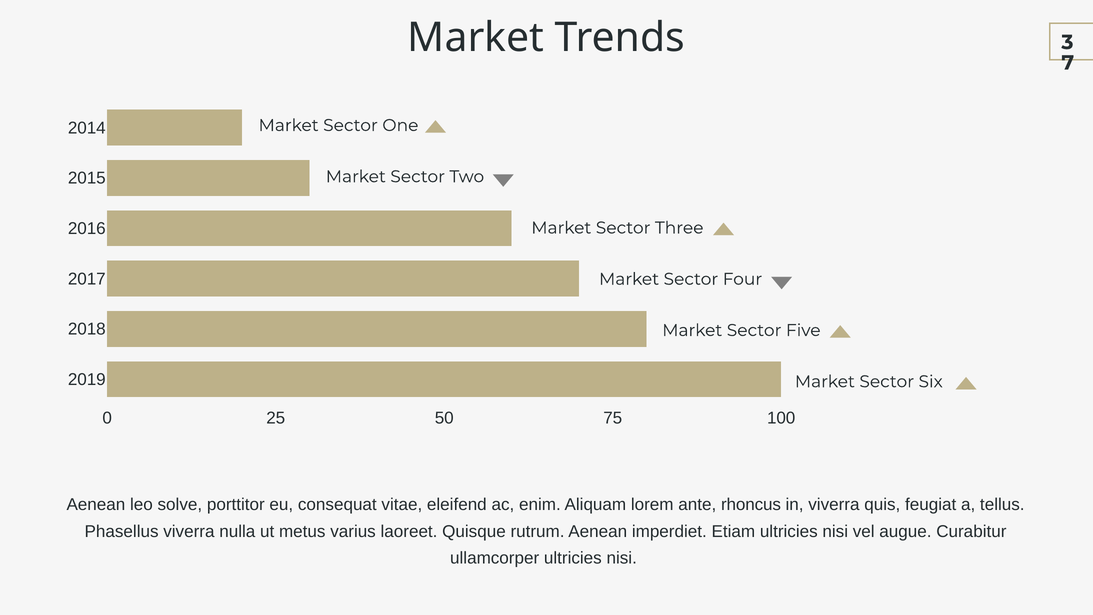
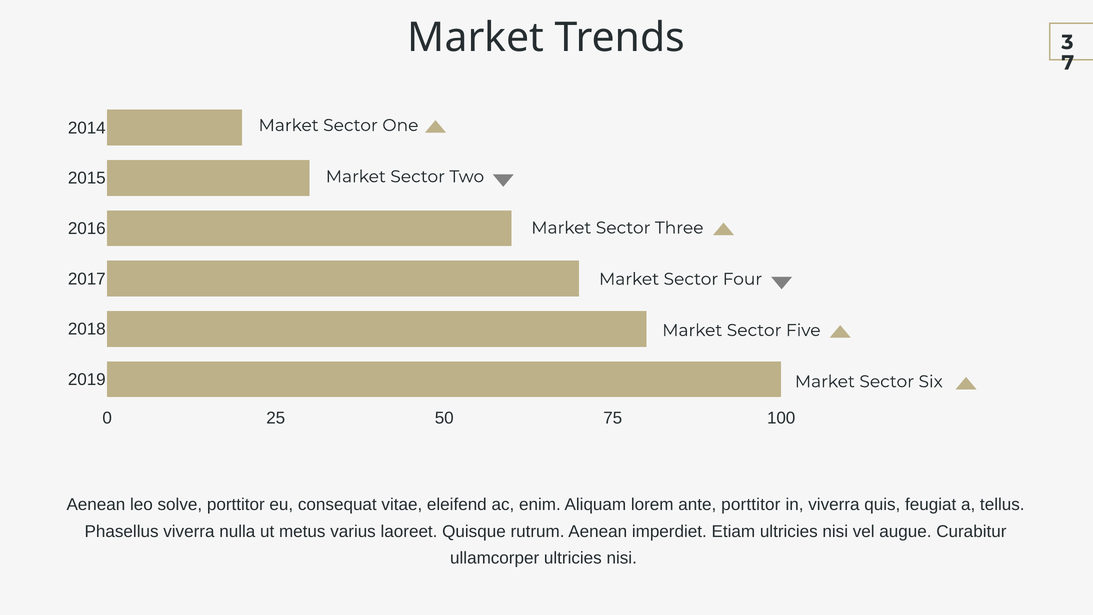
ante rhoncus: rhoncus -> porttitor
